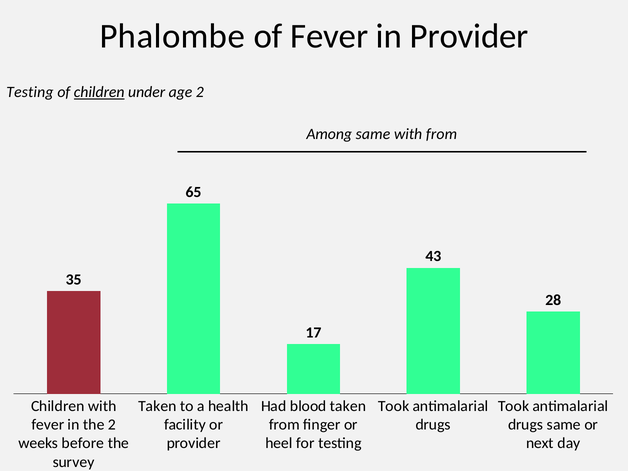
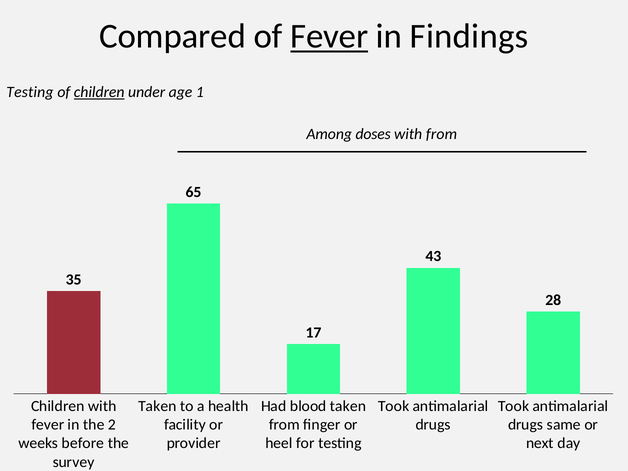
Phalombe: Phalombe -> Compared
Fever at (329, 36) underline: none -> present
in Provider: Provider -> Findings
age 2: 2 -> 1
Among same: same -> doses
